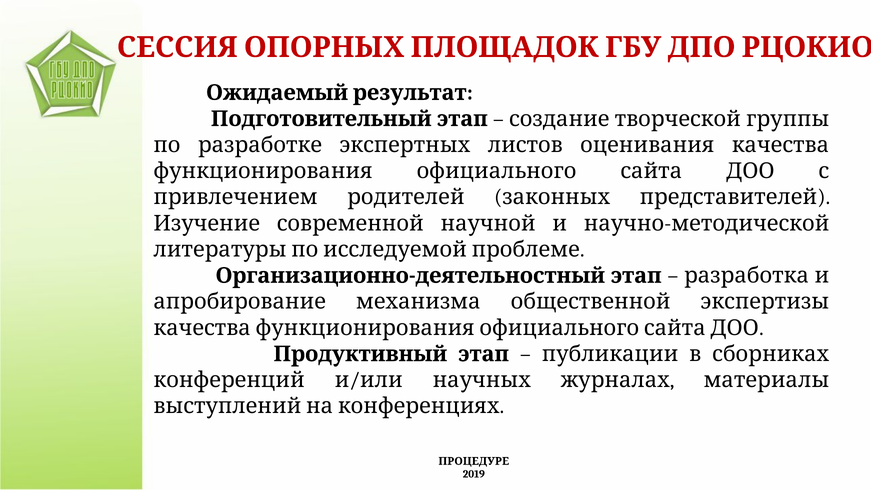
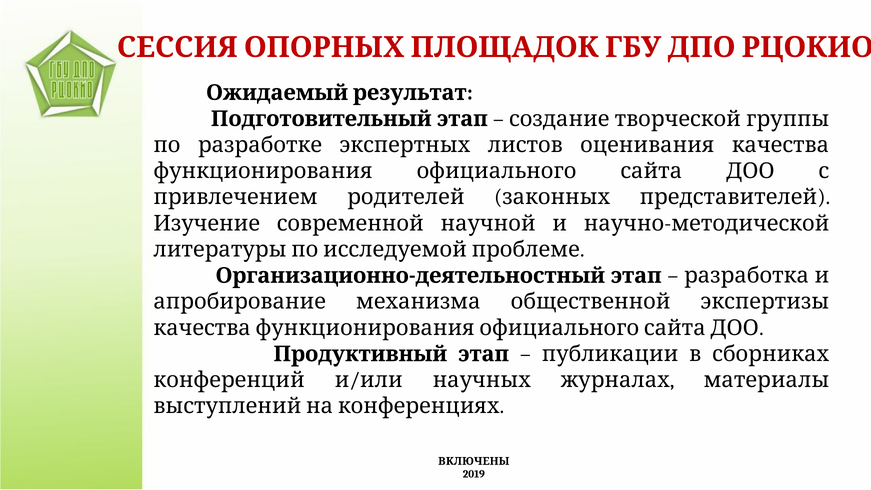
ПРОЦЕДУРЕ: ПРОЦЕДУРЕ -> ВКЛЮЧЕНЫ
